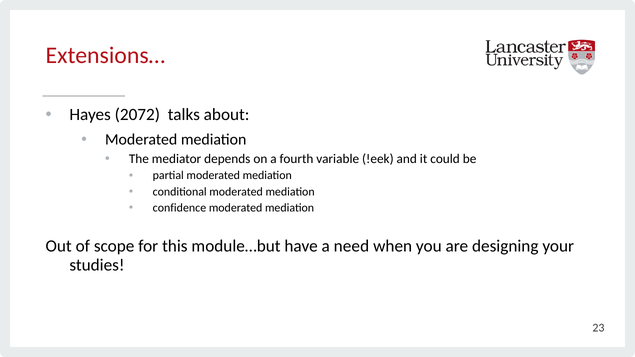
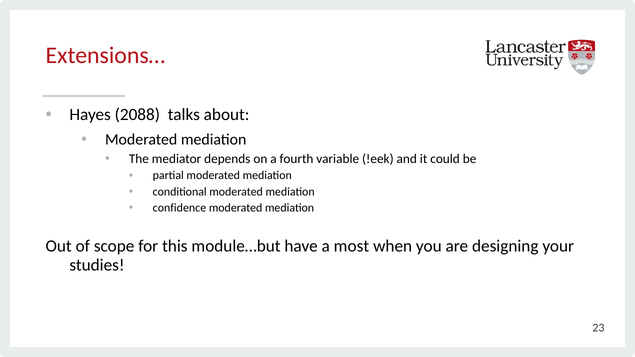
2072: 2072 -> 2088
need: need -> most
